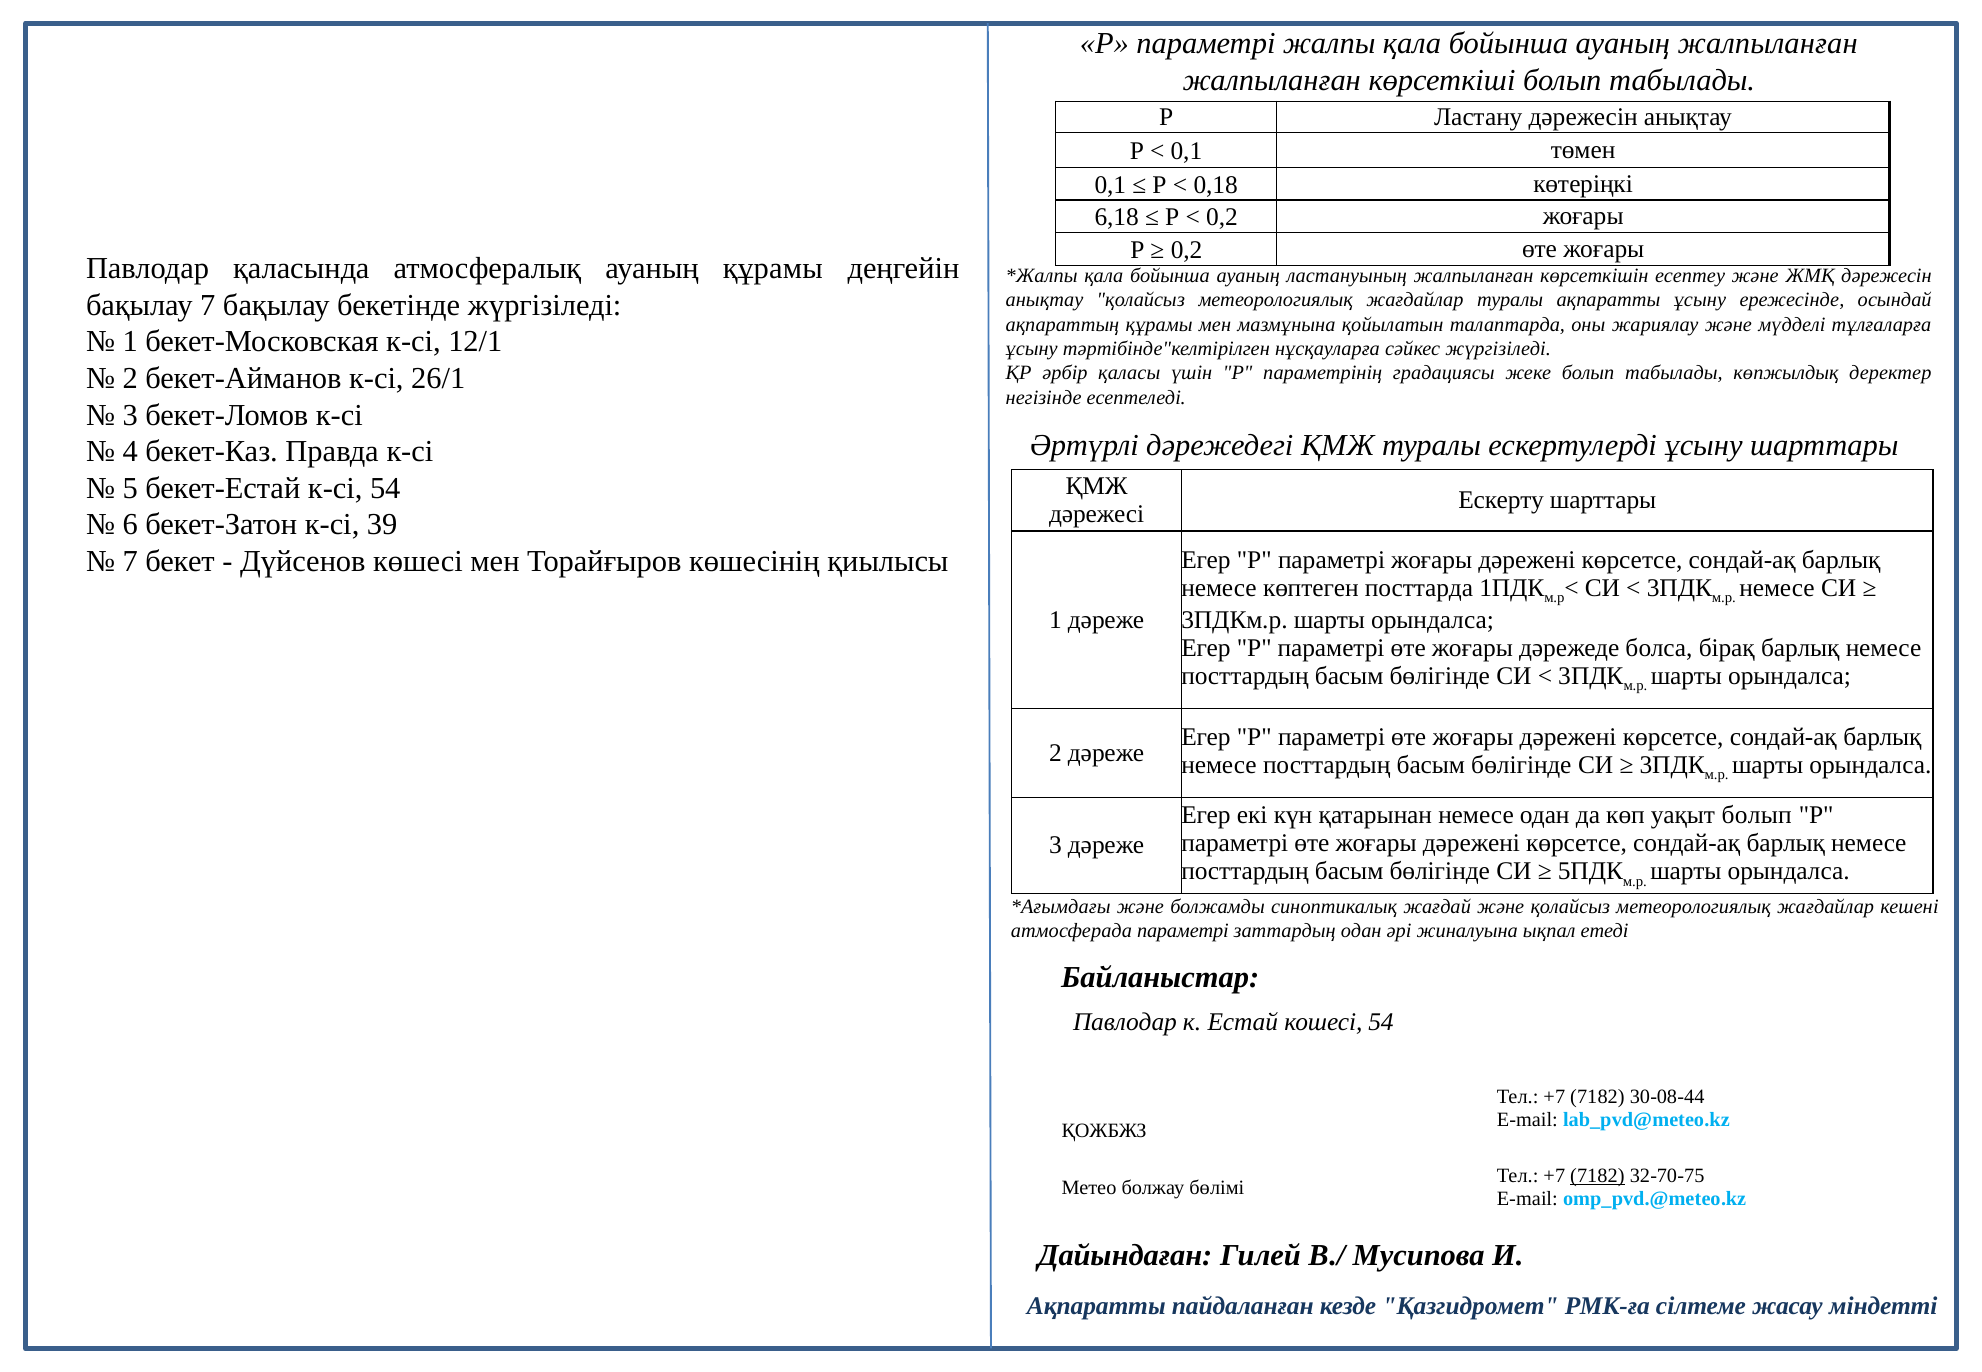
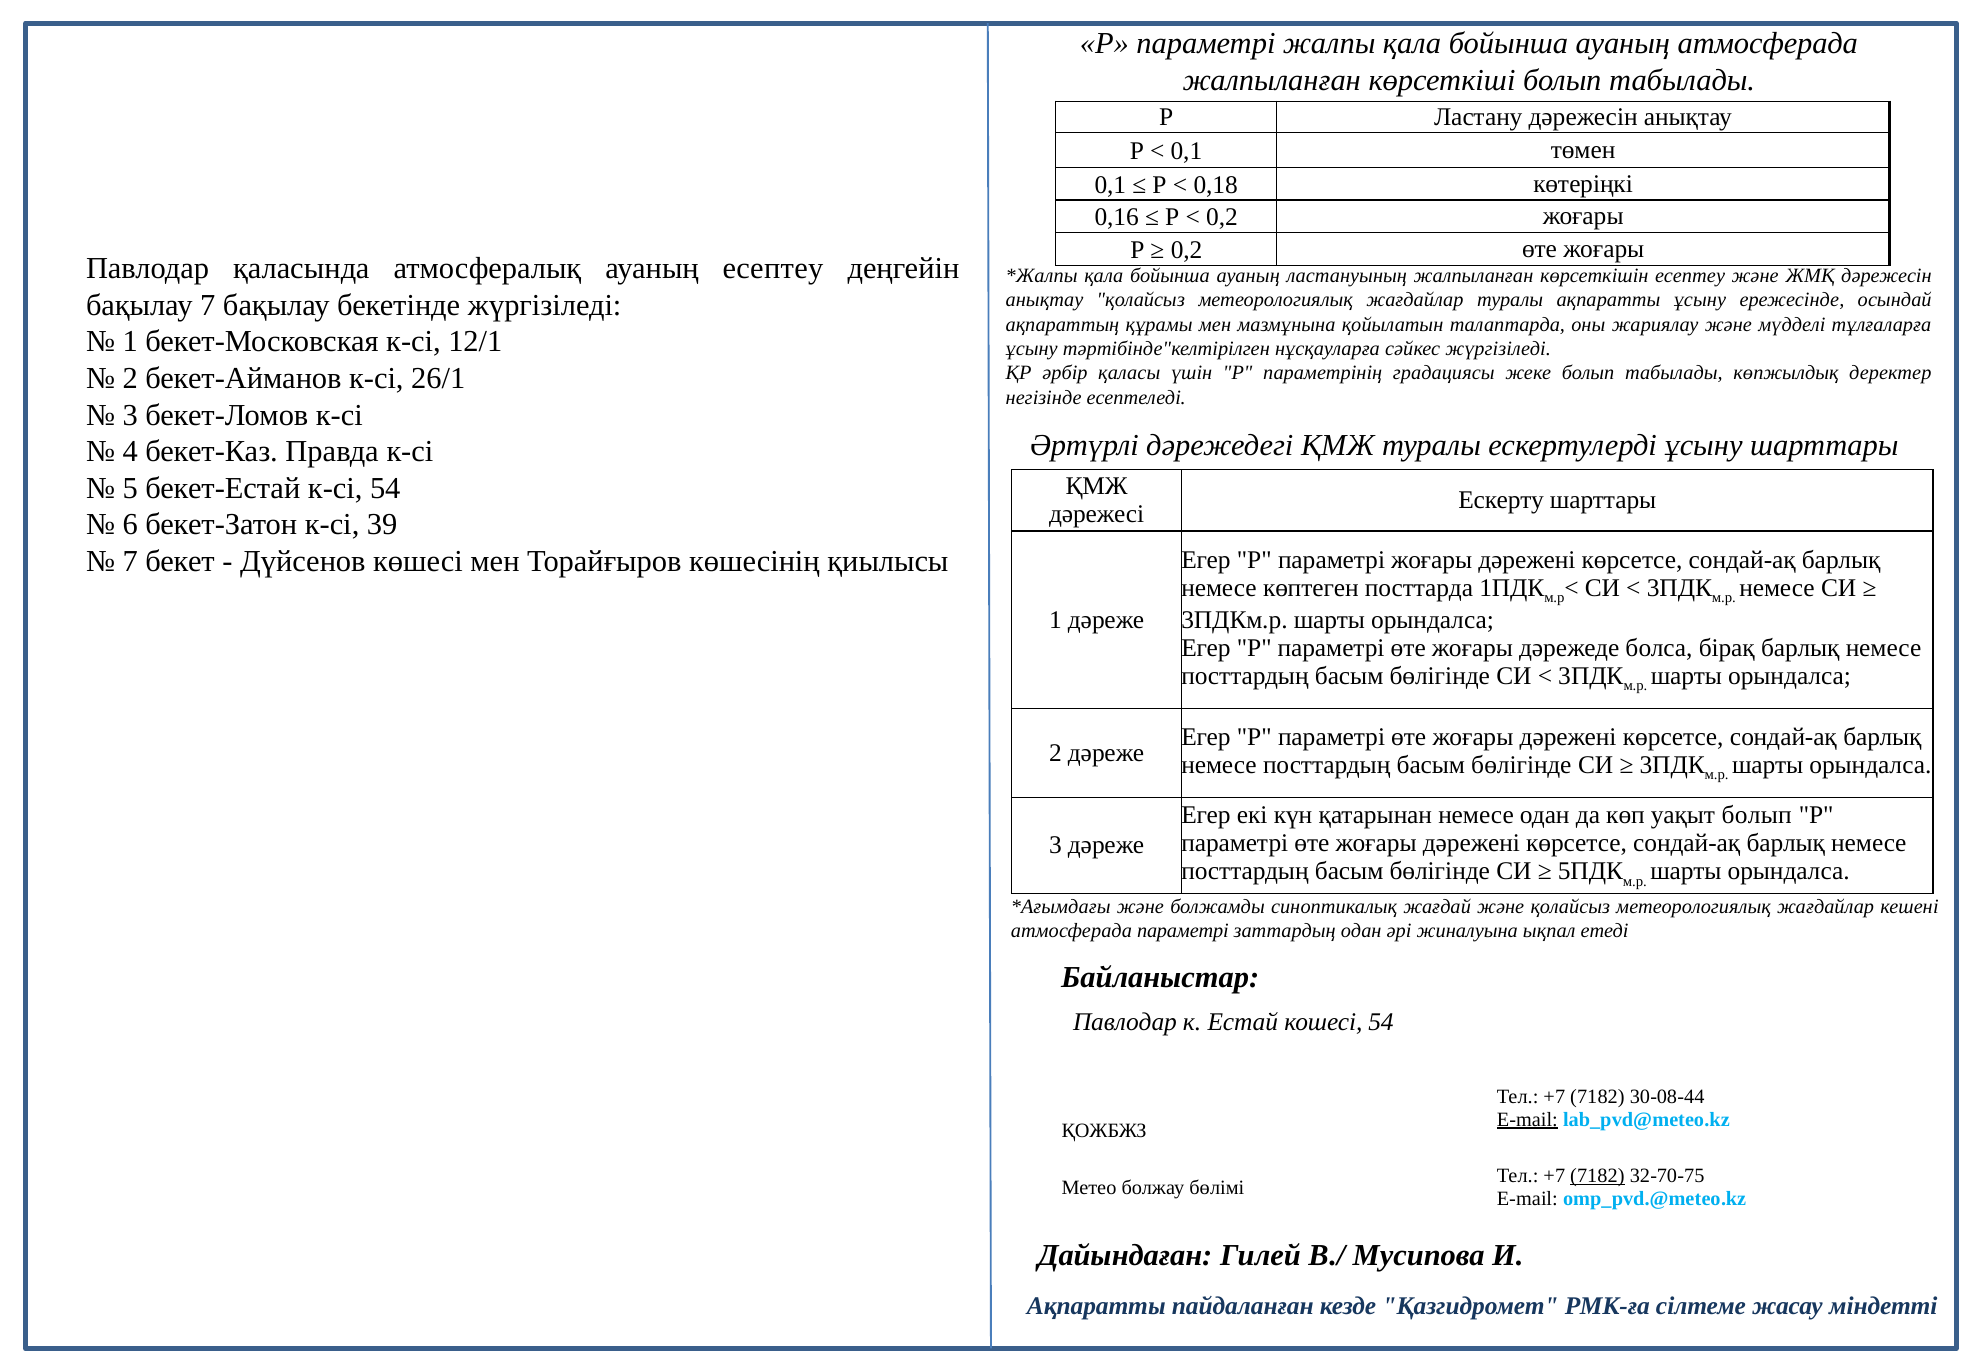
ауаның жалпыланған: жалпыланған -> атмосферада
6,18: 6,18 -> 0,16
ауаның құрамы: құрамы -> есептеу
E-mail at (1527, 1119) underline: none -> present
